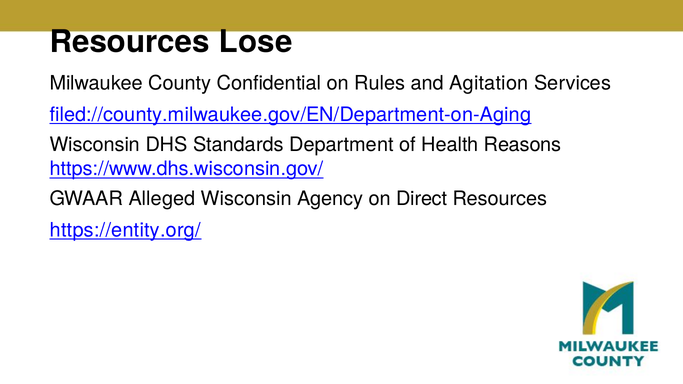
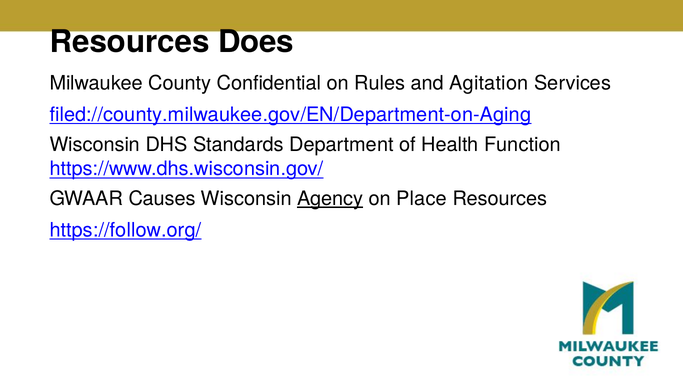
Lose: Lose -> Does
Reasons: Reasons -> Function
Alleged: Alleged -> Causes
Agency underline: none -> present
Direct: Direct -> Place
https://entity.org/: https://entity.org/ -> https://follow.org/
